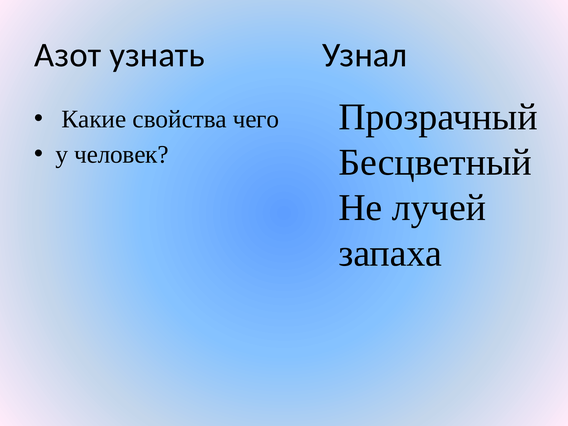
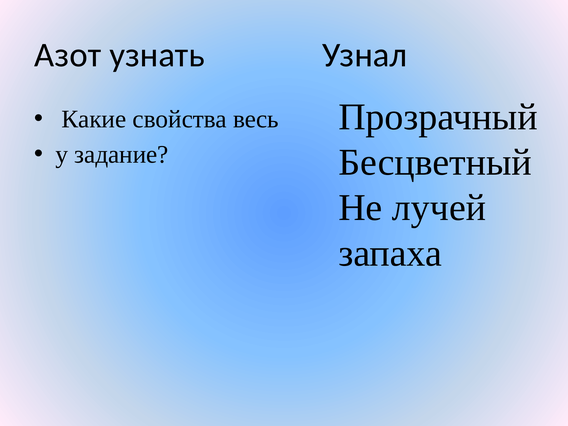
чего: чего -> весь
человек: человек -> задание
